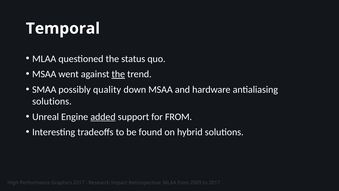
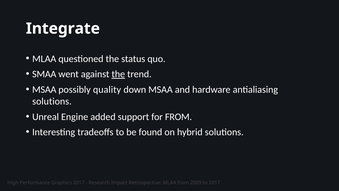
Temporal: Temporal -> Integrate
MSAA at (44, 74): MSAA -> SMAA
SMAA at (44, 89): SMAA -> MSAA
added underline: present -> none
